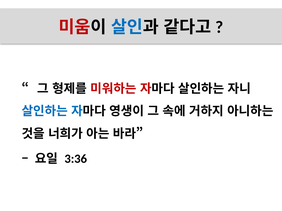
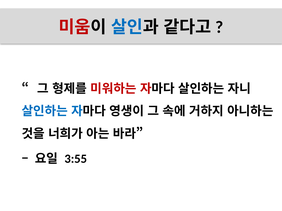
3:36: 3:36 -> 3:55
